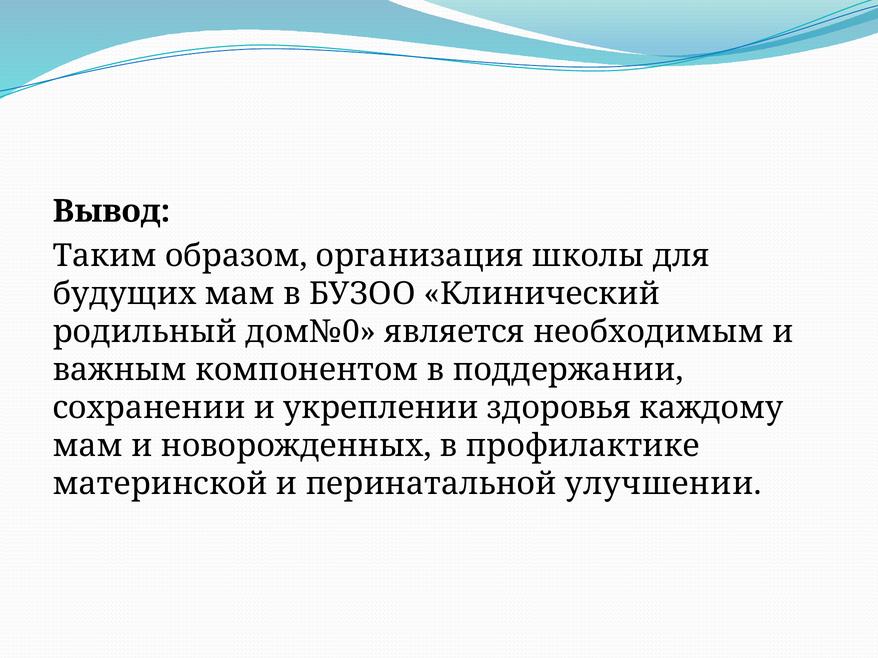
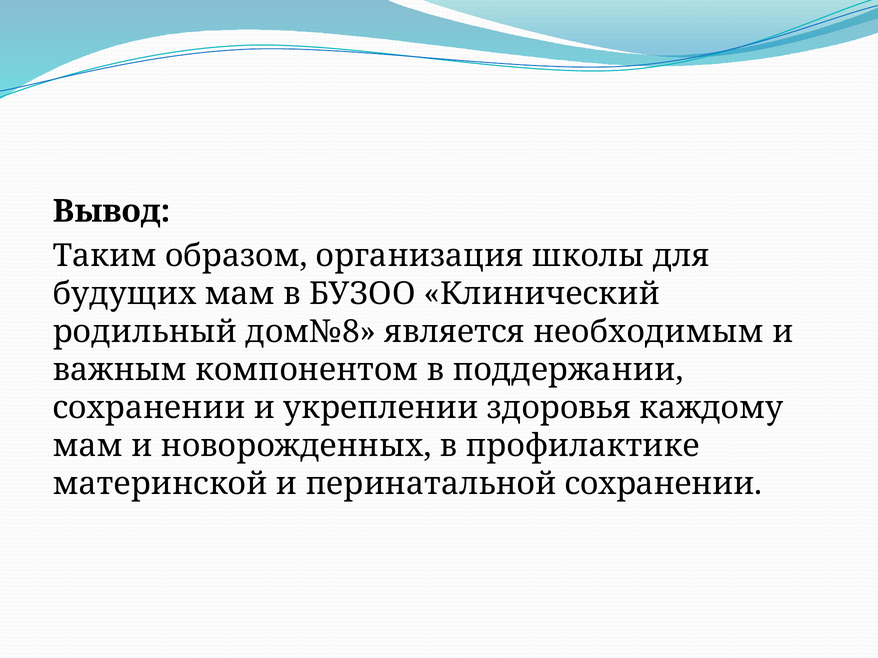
дом№0: дом№0 -> дом№8
перинатальной улучшении: улучшении -> сохранении
